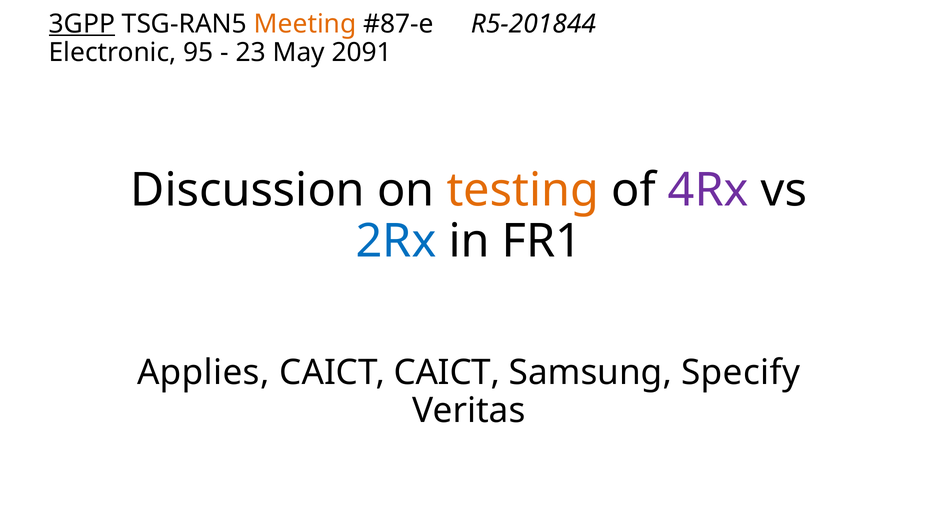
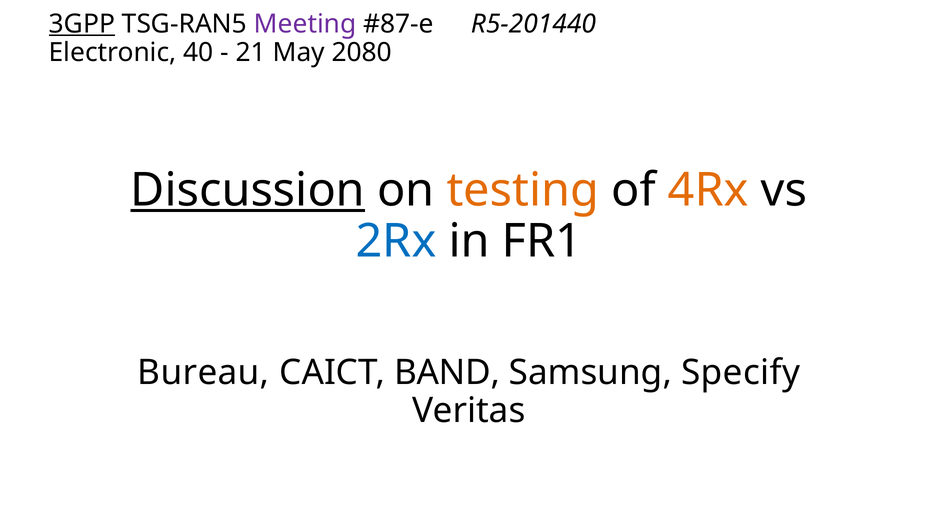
Meeting colour: orange -> purple
R5-201844: R5-201844 -> R5-201440
95: 95 -> 40
23: 23 -> 21
2091: 2091 -> 2080
Discussion underline: none -> present
4Rx colour: purple -> orange
Applies: Applies -> Bureau
CAICT CAICT: CAICT -> BAND
